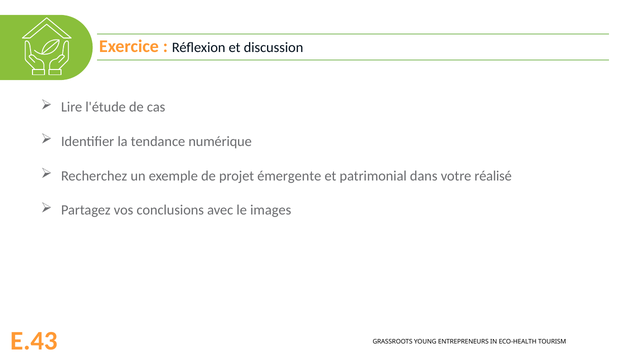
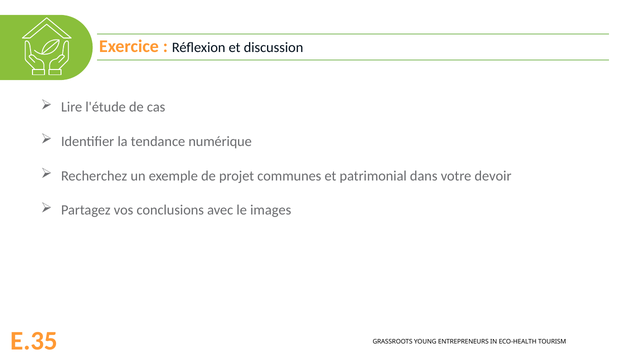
émergente: émergente -> communes
réalisé: réalisé -> devoir
E.43: E.43 -> E.35
